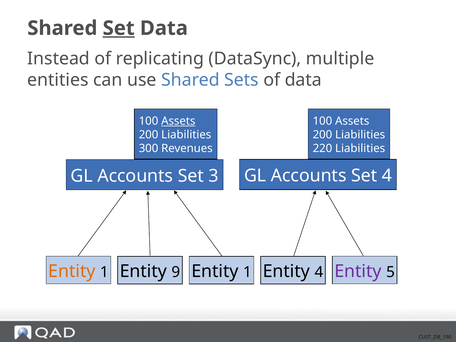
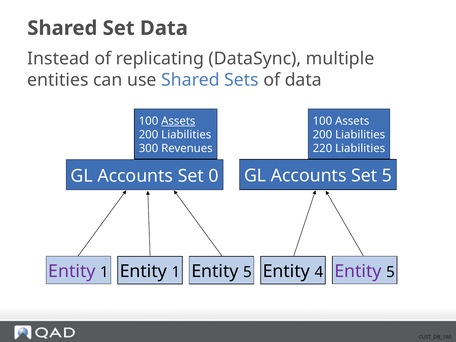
Set at (119, 28) underline: present -> none
Set 4: 4 -> 5
3: 3 -> 0
Entity at (72, 271) colour: orange -> purple
1 Entity 9: 9 -> 1
1 at (247, 272): 1 -> 5
